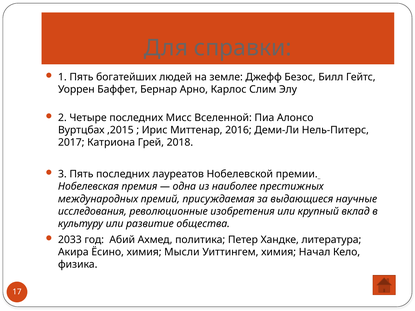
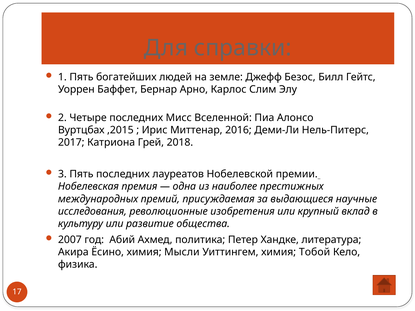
2033: 2033 -> 2007
Начал: Начал -> Тобой
